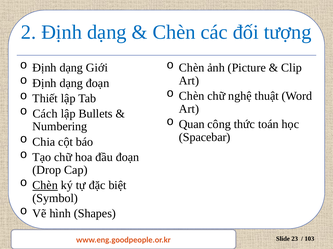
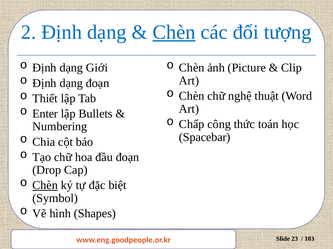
Chèn at (174, 32) underline: none -> present
Cách: Cách -> Enter
Quan: Quan -> Chấp
